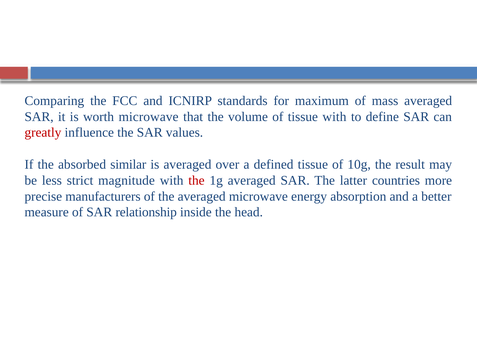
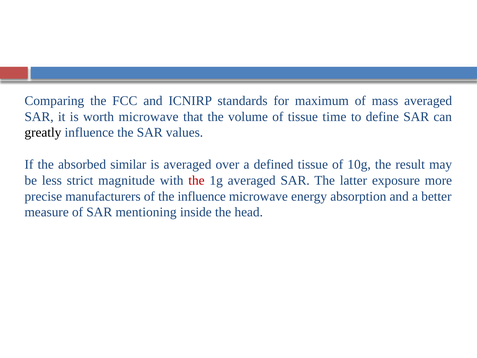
tissue with: with -> time
greatly colour: red -> black
countries: countries -> exposure
the averaged: averaged -> influence
relationship: relationship -> mentioning
